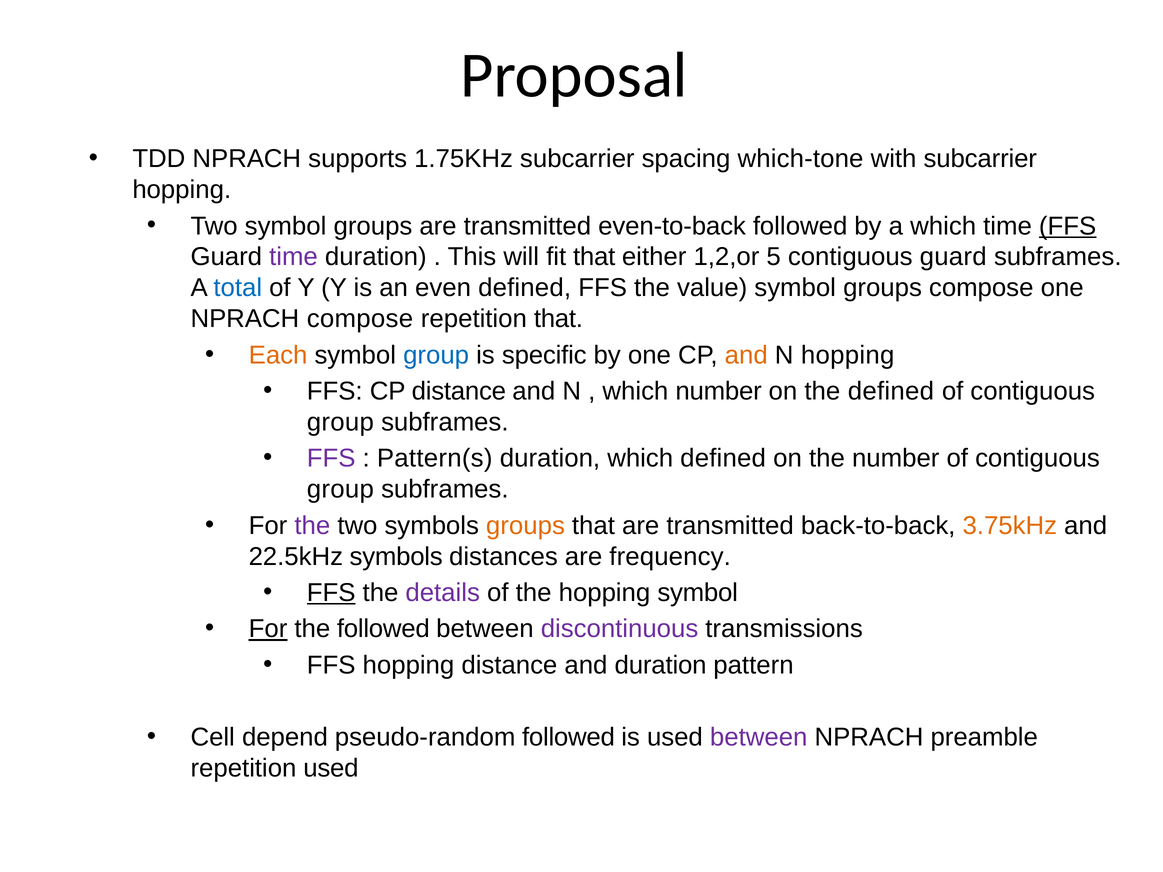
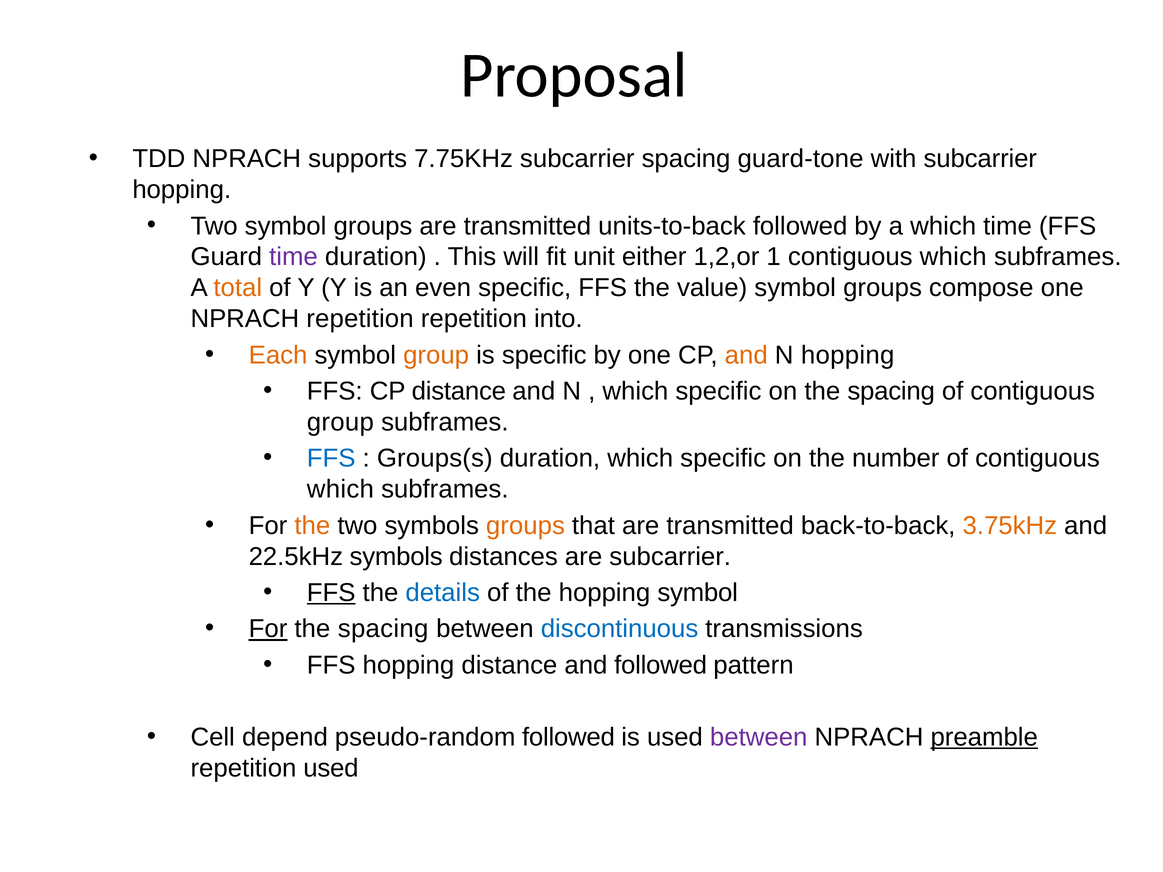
1.75KHz: 1.75KHz -> 7.75KHz
which-tone: which-tone -> guard-tone
even-to-back: even-to-back -> units-to-back
FFS at (1068, 226) underline: present -> none
fit that: that -> unit
5: 5 -> 1
guard at (953, 257): guard -> which
total colour: blue -> orange
even defined: defined -> specific
NPRACH compose: compose -> repetition
repetition that: that -> into
group at (436, 355) colour: blue -> orange
number at (719, 391): number -> specific
on the defined: defined -> spacing
FFS at (331, 459) colour: purple -> blue
Pattern(s: Pattern(s -> Groups(s
duration which defined: defined -> specific
group at (340, 490): group -> which
the at (312, 526) colour: purple -> orange
are frequency: frequency -> subcarrier
details colour: purple -> blue
followed at (383, 629): followed -> spacing
discontinuous colour: purple -> blue
and duration: duration -> followed
preamble underline: none -> present
